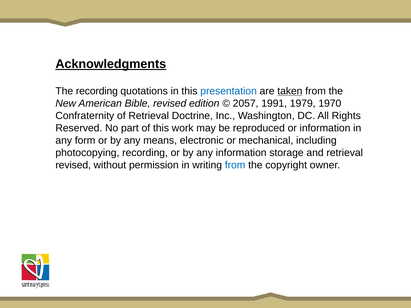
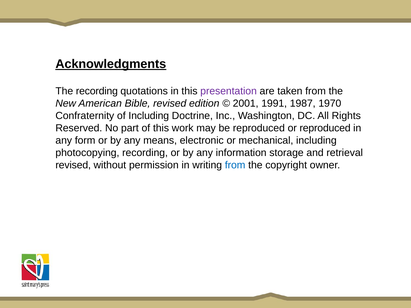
presentation colour: blue -> purple
taken underline: present -> none
2057: 2057 -> 2001
1979: 1979 -> 1987
of Retrieval: Retrieval -> Including
or information: information -> reproduced
